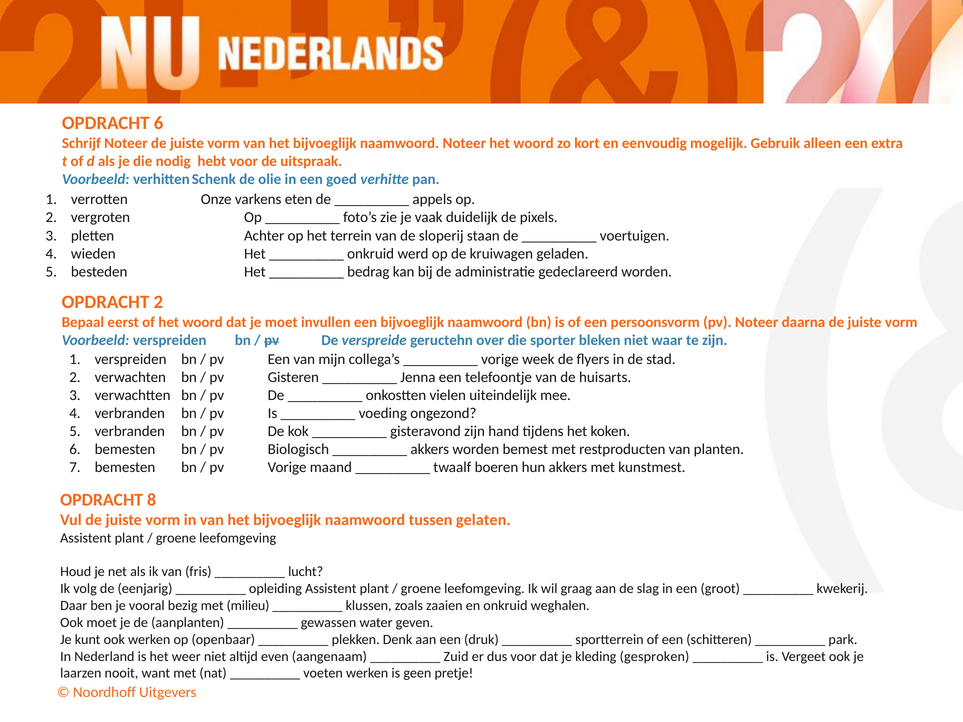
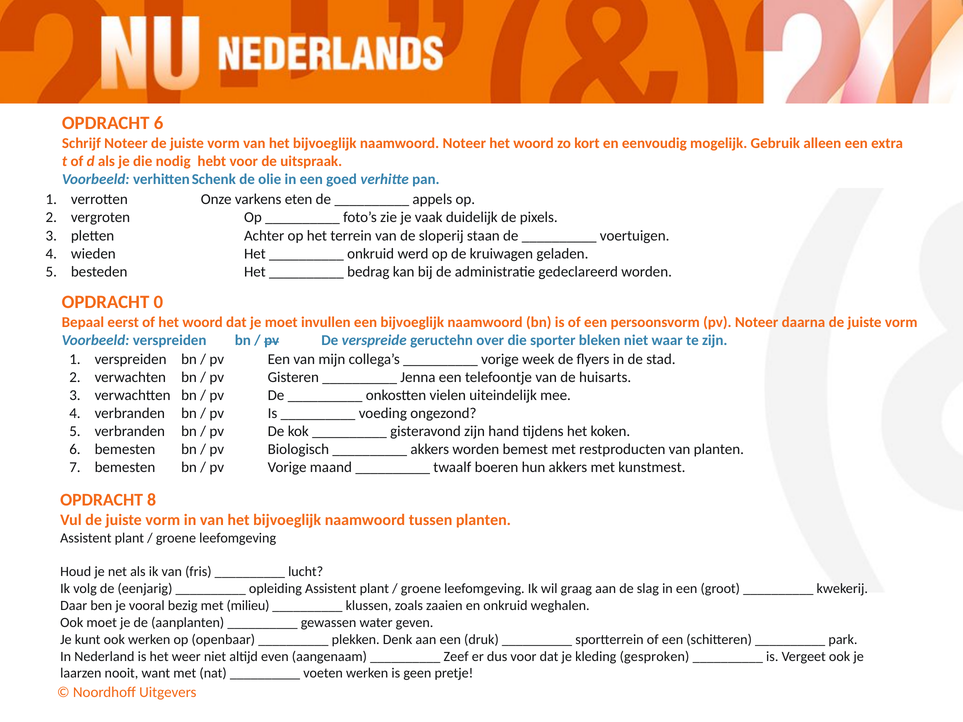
OPDRACHT 2: 2 -> 0
tussen gelaten: gelaten -> planten
Zuid: Zuid -> Zeef
